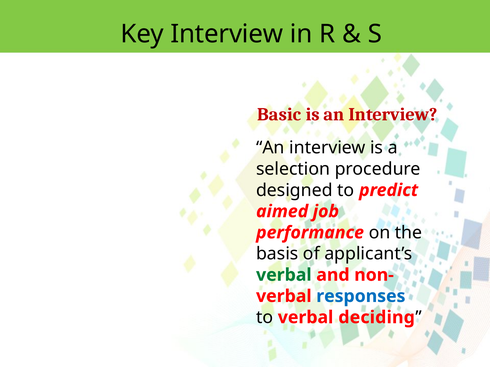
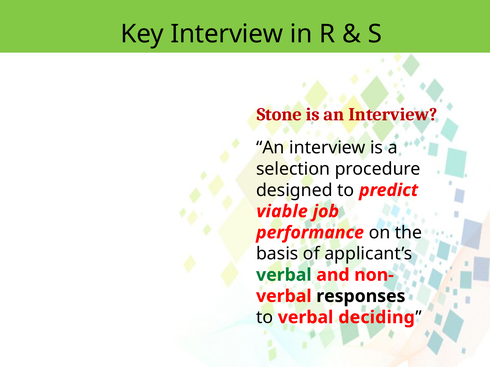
Basic: Basic -> Stone
aimed: aimed -> viable
responses colour: blue -> black
